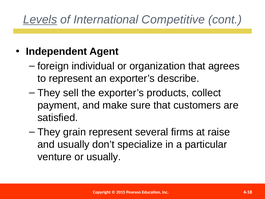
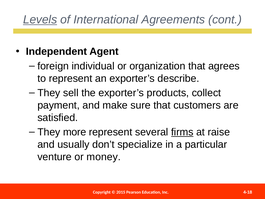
Competitive: Competitive -> Agreements
grain: grain -> more
firms underline: none -> present
or usually: usually -> money
